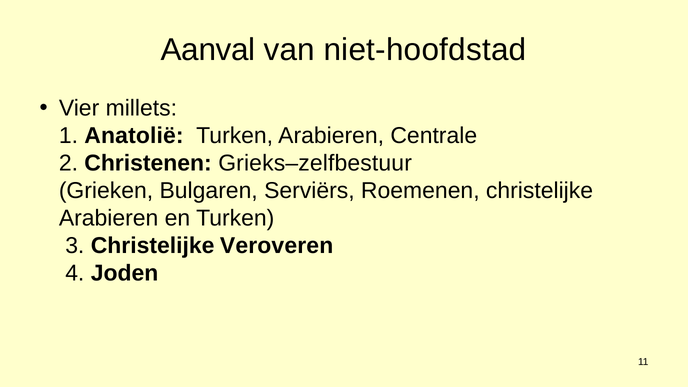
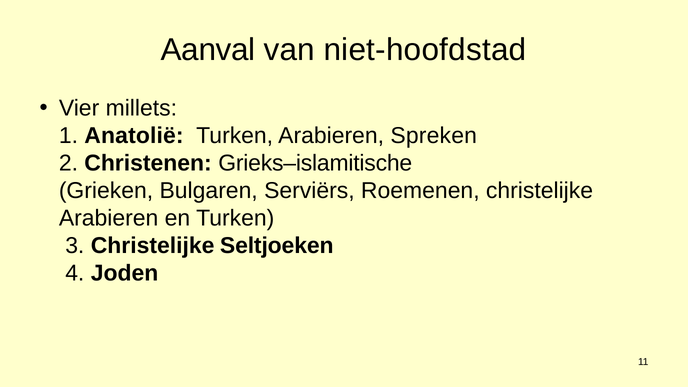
Centrale: Centrale -> Spreken
Grieks–zelfbestuur: Grieks–zelfbestuur -> Grieks–islamitische
Veroveren: Veroveren -> Seltjoeken
